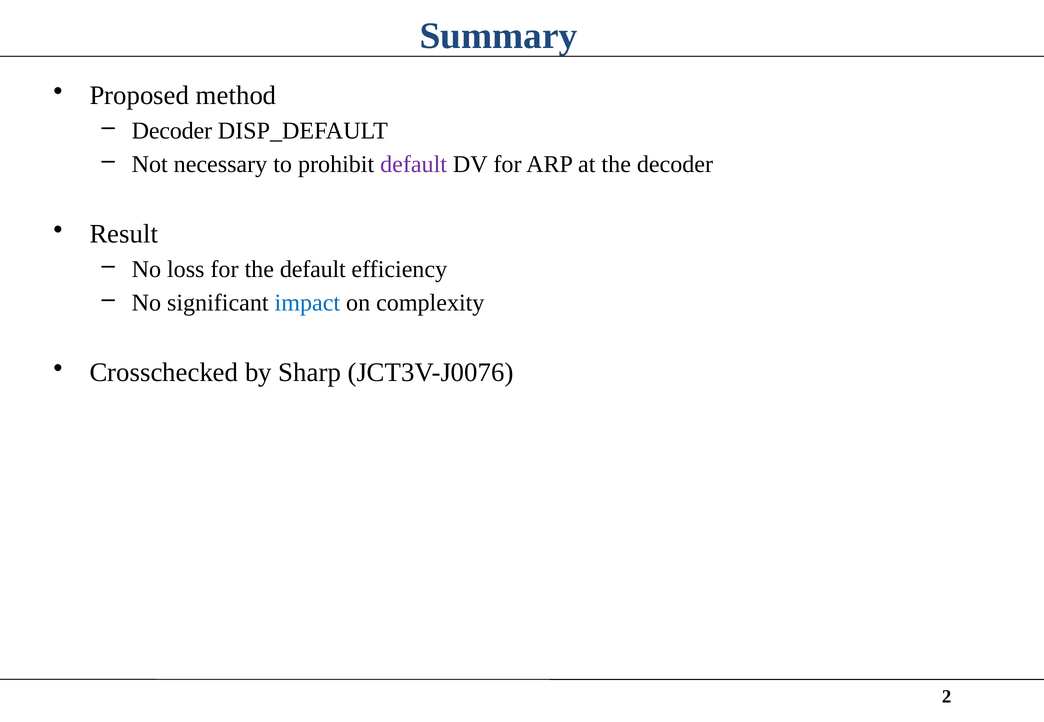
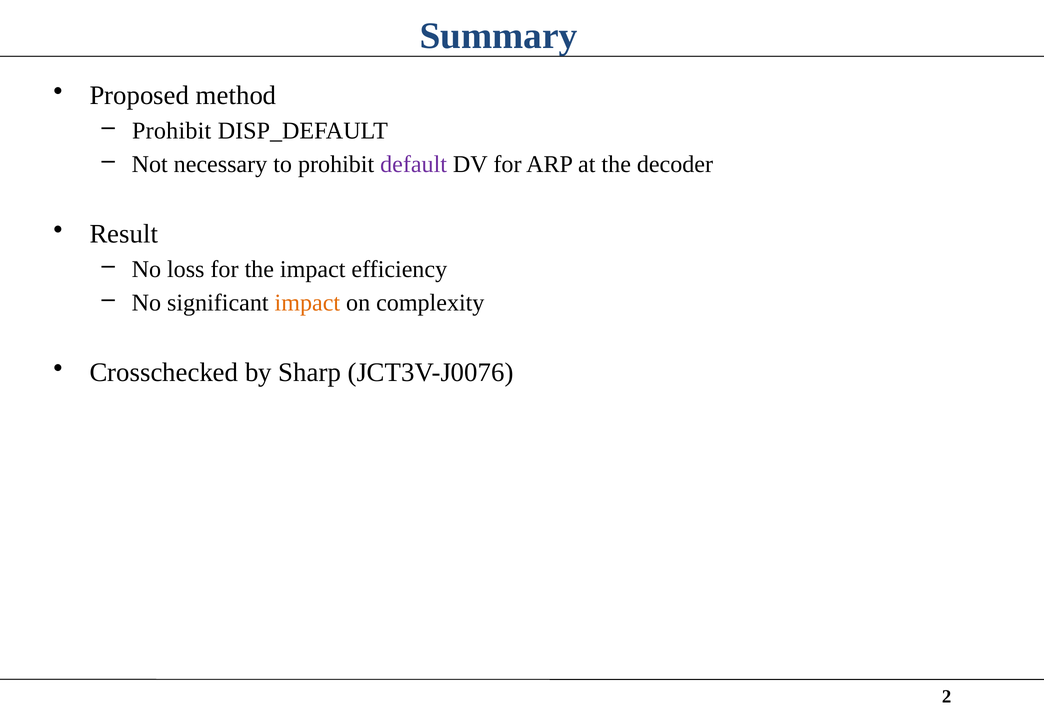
Decoder at (172, 131): Decoder -> Prohibit
the default: default -> impact
impact at (307, 303) colour: blue -> orange
